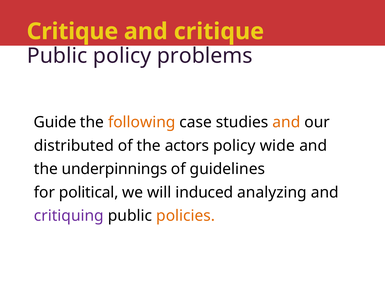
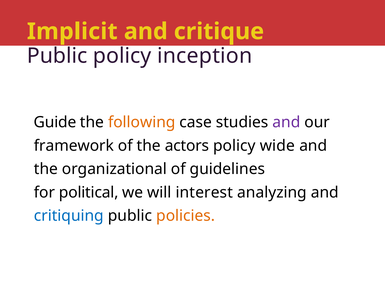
Critique at (72, 31): Critique -> Implicit
problems: problems -> inception
and at (286, 122) colour: orange -> purple
distributed: distributed -> framework
underpinnings: underpinnings -> organizational
induced: induced -> interest
critiquing colour: purple -> blue
